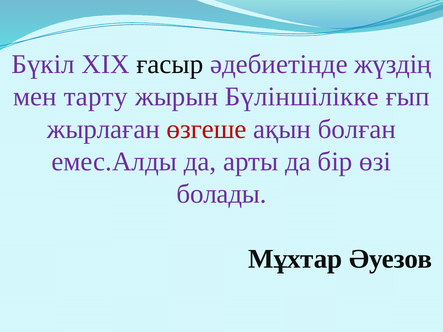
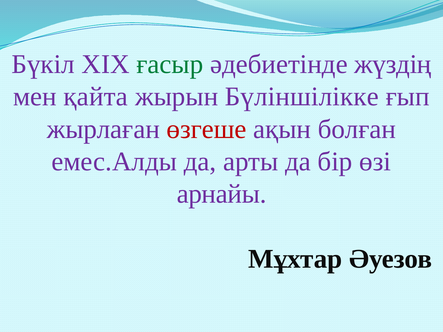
ғасыр colour: black -> green
тарту: тарту -> қайта
болады: болады -> арнайы
